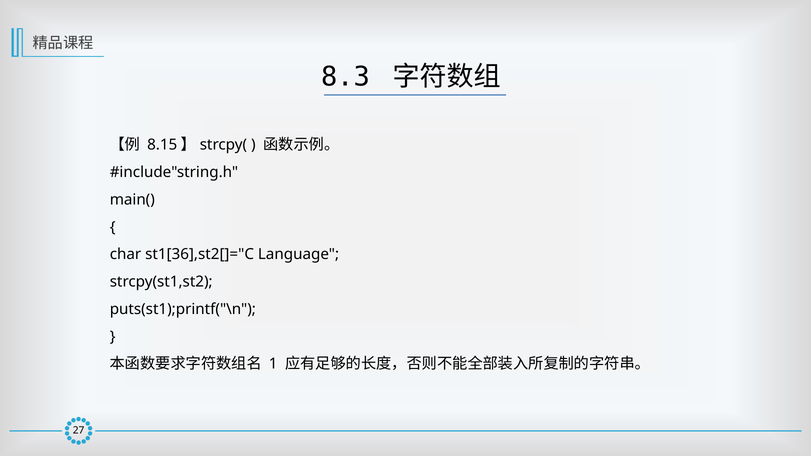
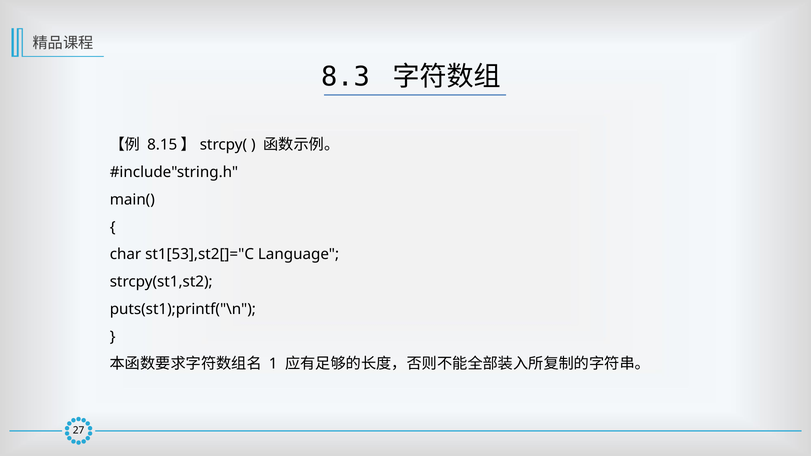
st1[36],st2[]="C: st1[36],st2[]="C -> st1[53],st2[]="C
